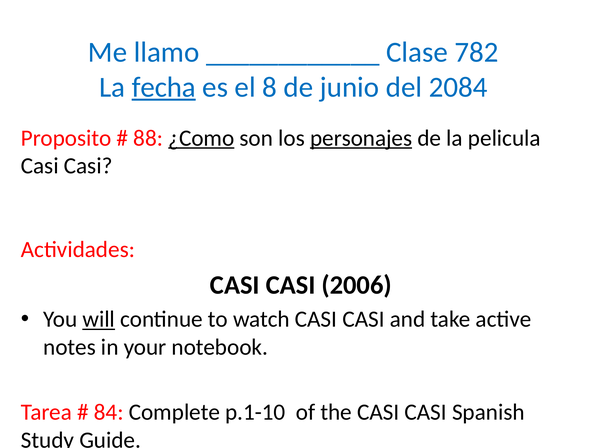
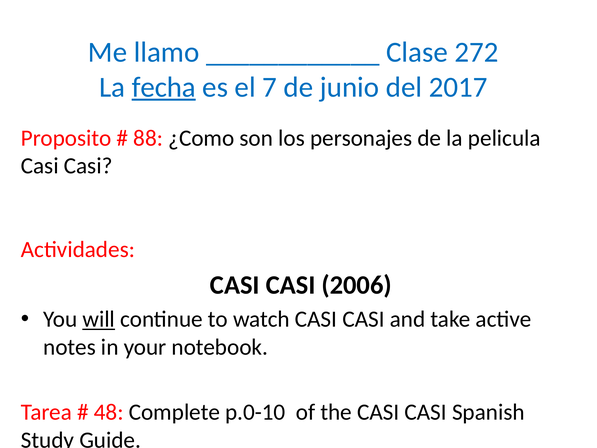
782: 782 -> 272
8: 8 -> 7
2084: 2084 -> 2017
¿Como underline: present -> none
personajes underline: present -> none
84: 84 -> 48
p.1-10: p.1-10 -> p.0-10
